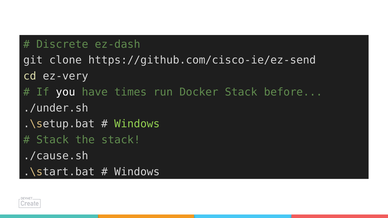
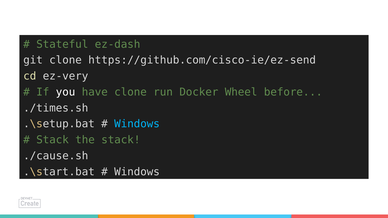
Discrete: Discrete -> Stateful
have times: times -> clone
Docker Stack: Stack -> Wheel
./under.sh: ./under.sh -> ./times.sh
Windows at (137, 124) colour: light green -> light blue
